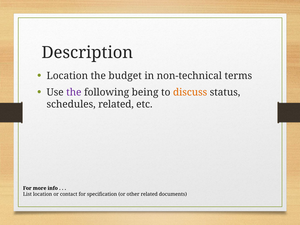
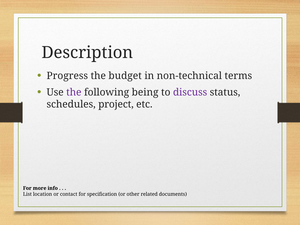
Location at (67, 76): Location -> Progress
discuss colour: orange -> purple
schedules related: related -> project
